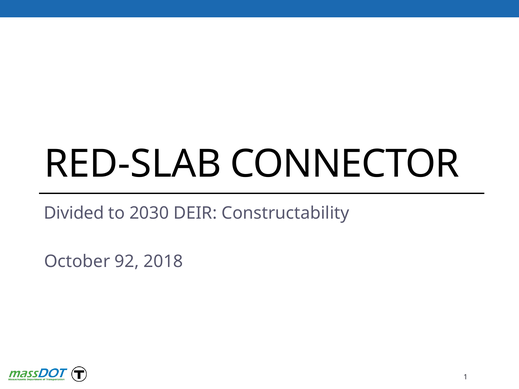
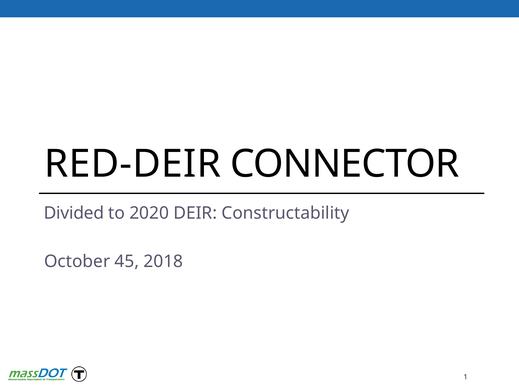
RED-SLAB: RED-SLAB -> RED-DEIR
2030: 2030 -> 2020
92: 92 -> 45
